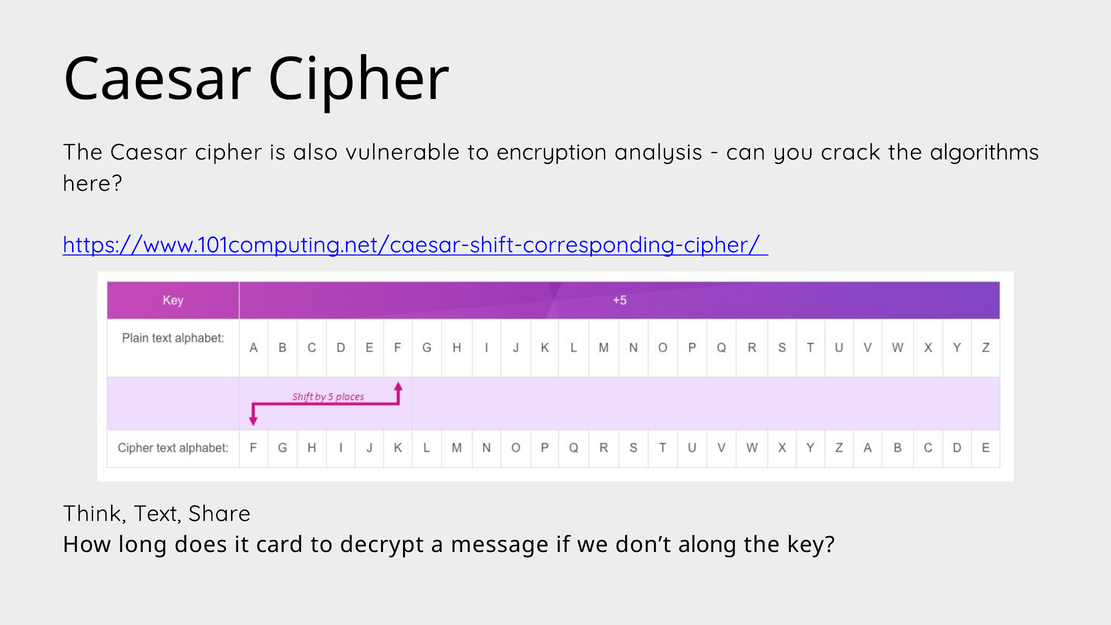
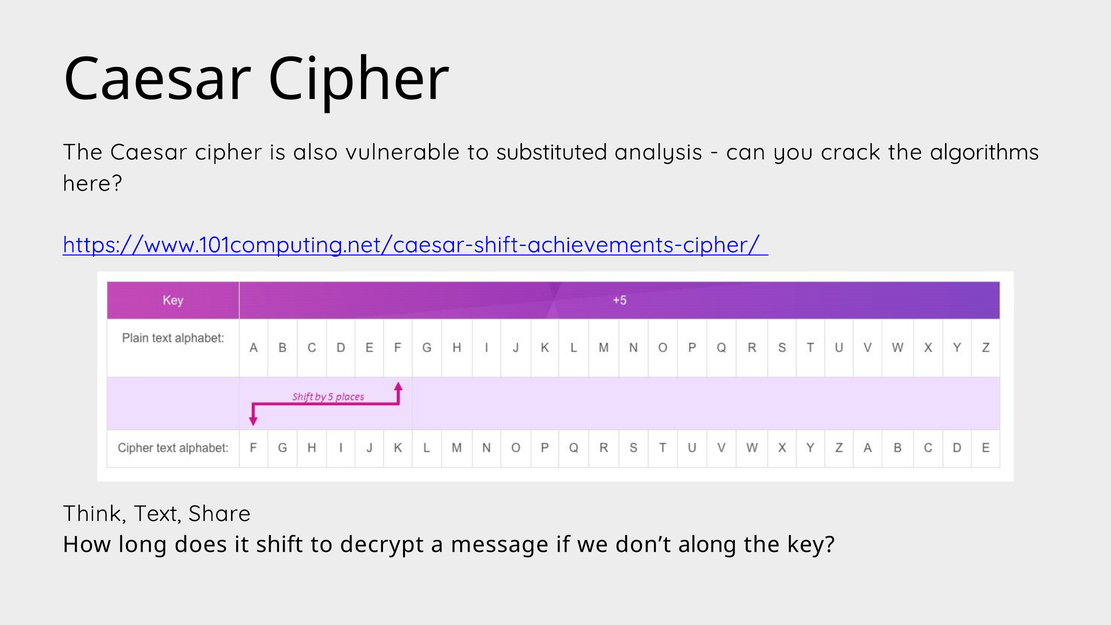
encryption: encryption -> substituted
https://www.101computing.net/caesar-shift-corresponding-cipher/: https://www.101computing.net/caesar-shift-corresponding-cipher/ -> https://www.101computing.net/caesar-shift-achievements-cipher/
card: card -> shift
